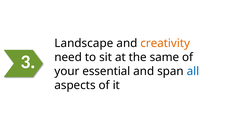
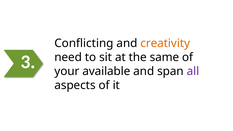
Landscape: Landscape -> Conflicting
essential: essential -> available
all colour: blue -> purple
